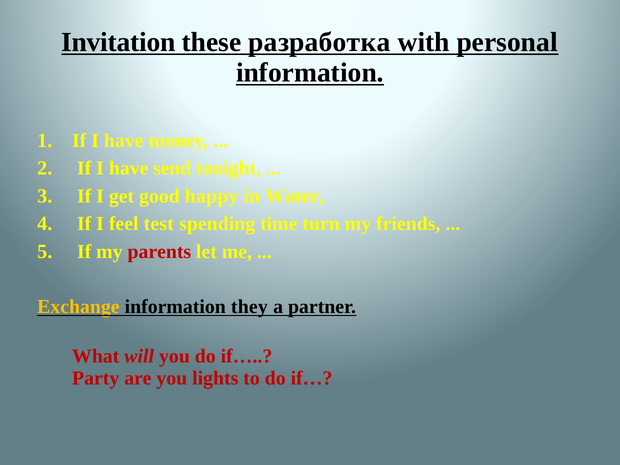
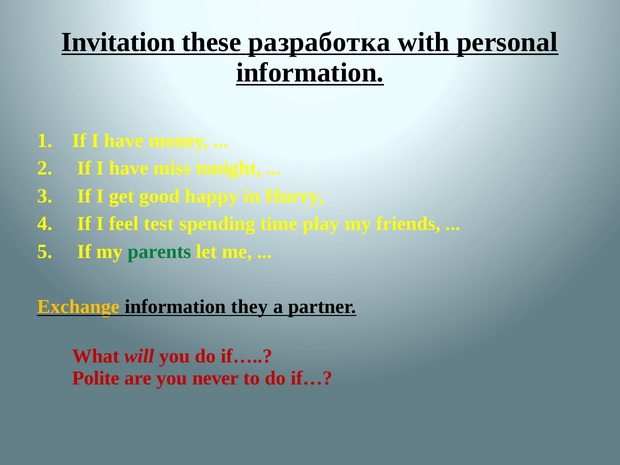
send: send -> miss
Water: Water -> Hurry
turn: turn -> play
parents colour: red -> green
Party: Party -> Polite
lights: lights -> never
